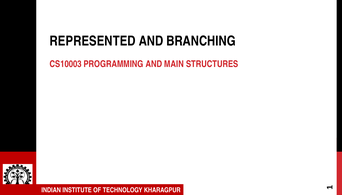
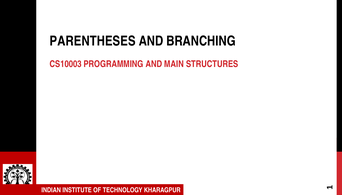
REPRESENTED: REPRESENTED -> PARENTHESES
